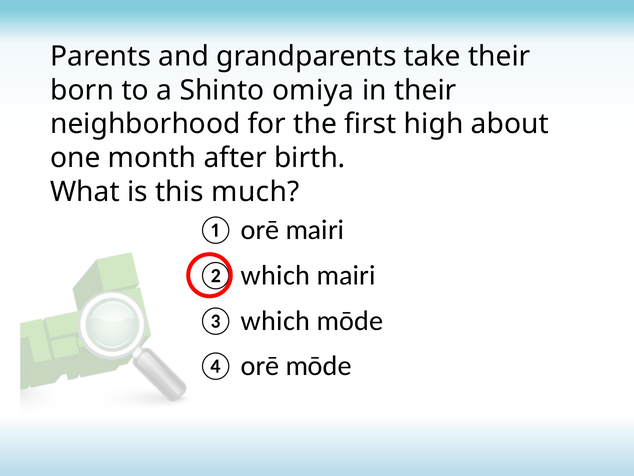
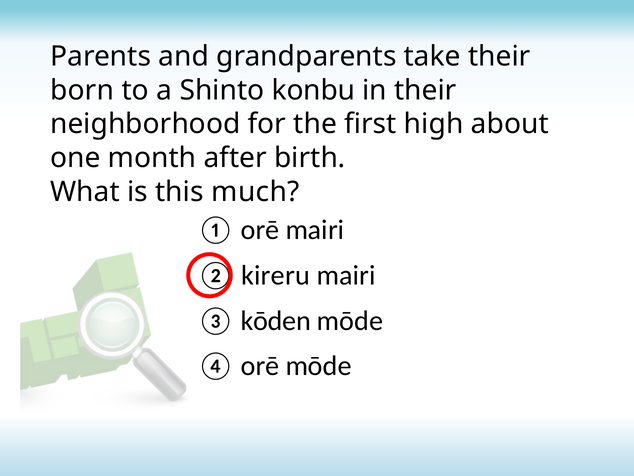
omiya: omiya -> konbu
which at (276, 275): which -> kireru
③ which: which -> kōden
